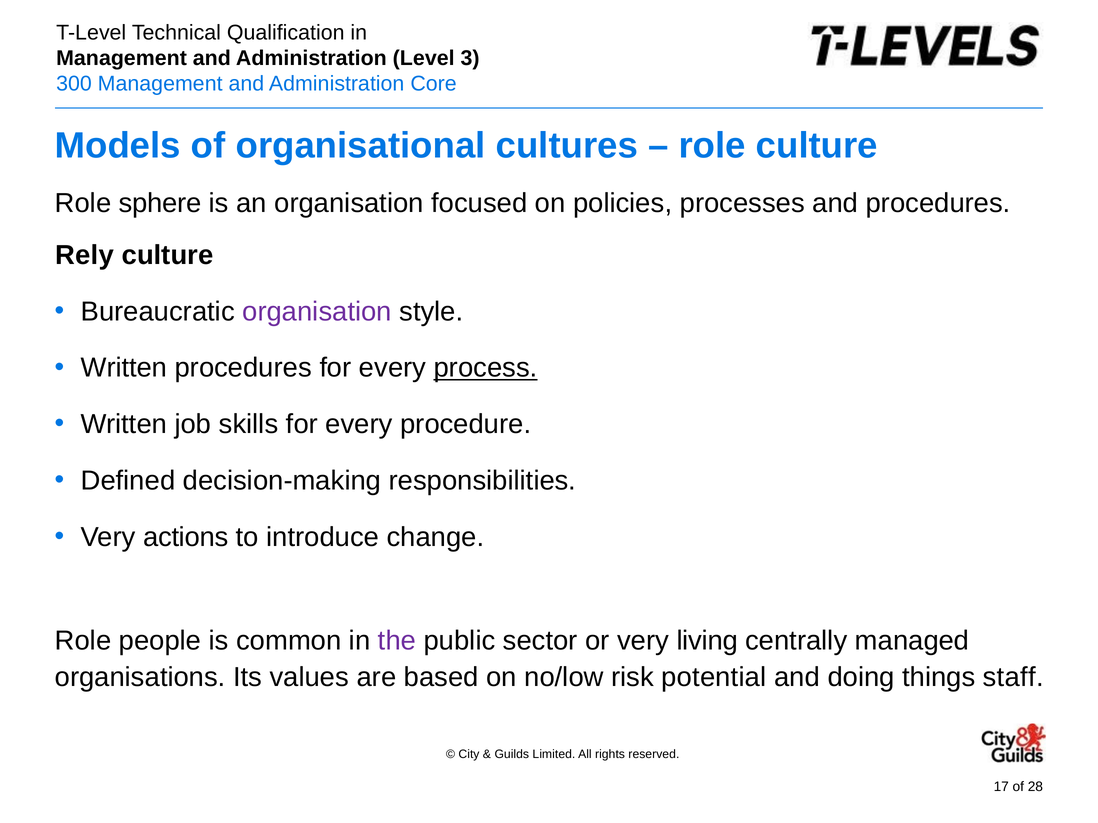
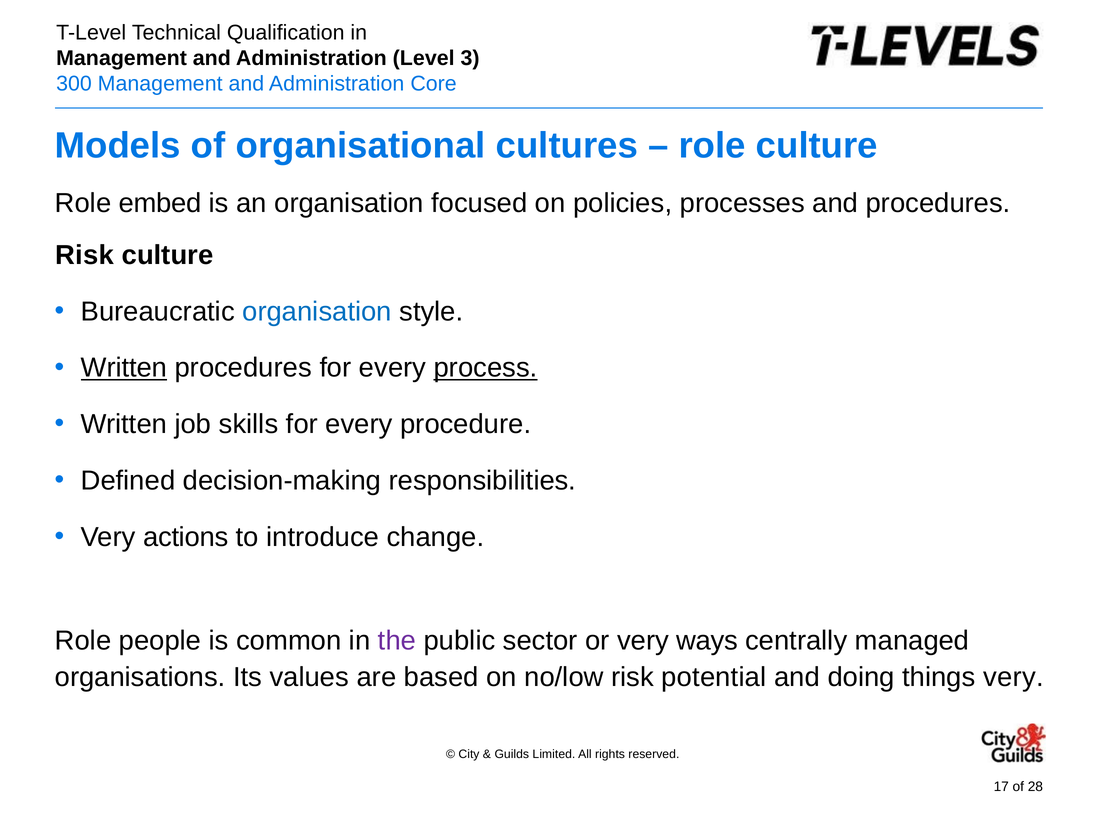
sphere: sphere -> embed
Rely at (84, 255): Rely -> Risk
organisation at (317, 312) colour: purple -> blue
Written at (124, 368) underline: none -> present
living: living -> ways
things staff: staff -> very
